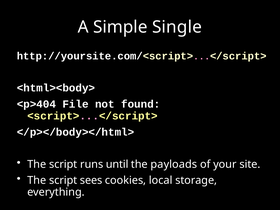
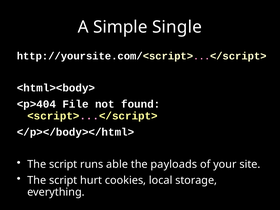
until: until -> able
sees: sees -> hurt
